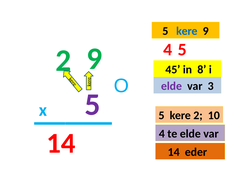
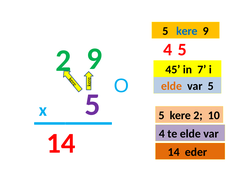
8: 8 -> 7
elde at (171, 86) colour: purple -> orange
var 3: 3 -> 5
